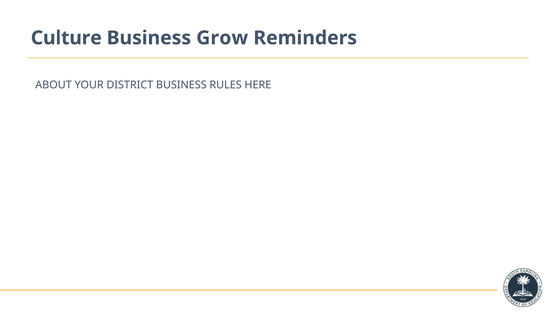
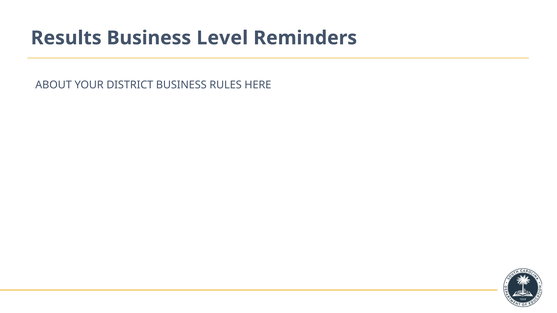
Culture: Culture -> Results
Grow: Grow -> Level
